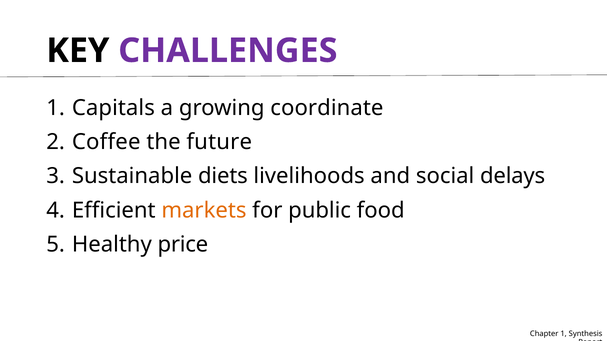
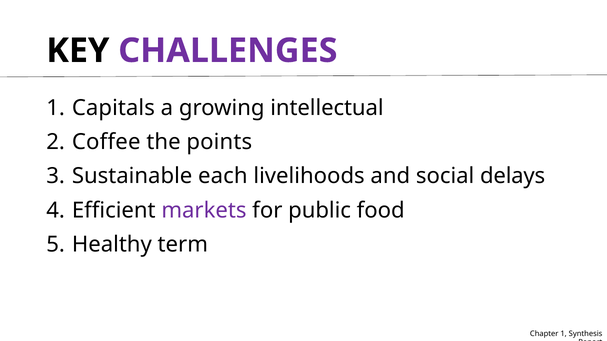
coordinate: coordinate -> intellectual
future: future -> points
diets: diets -> each
markets colour: orange -> purple
price: price -> term
